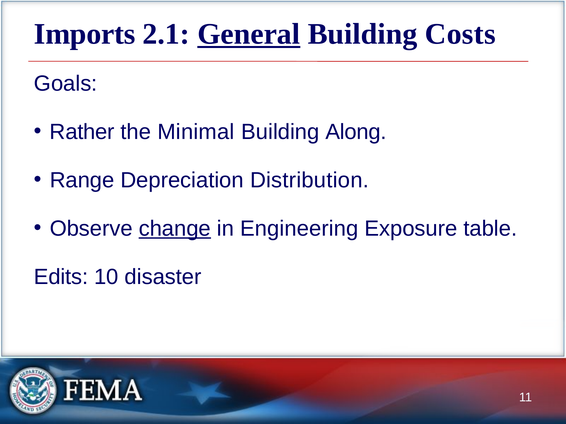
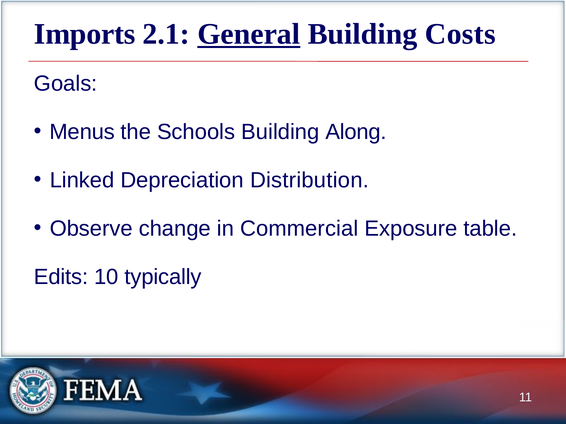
Rather: Rather -> Menus
Minimal: Minimal -> Schools
Range: Range -> Linked
change underline: present -> none
Engineering: Engineering -> Commercial
disaster: disaster -> typically
